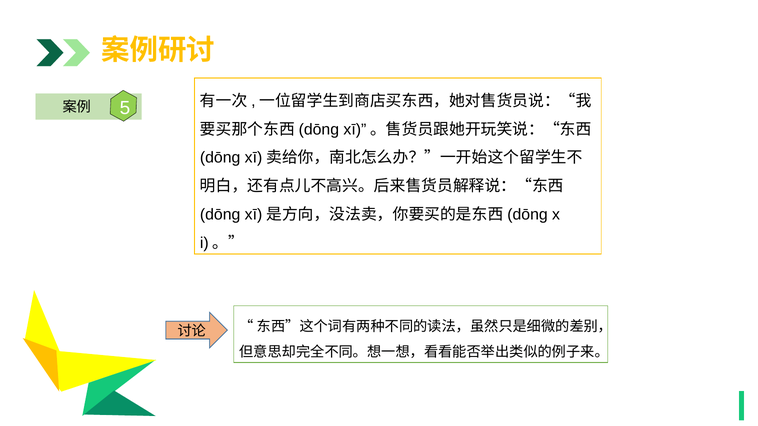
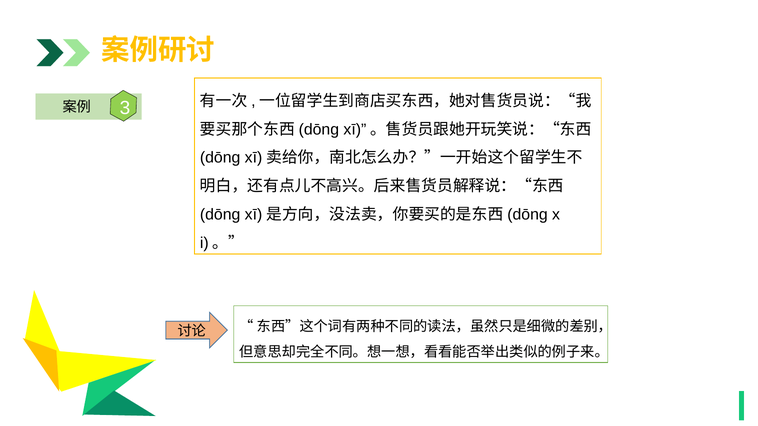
5: 5 -> 3
